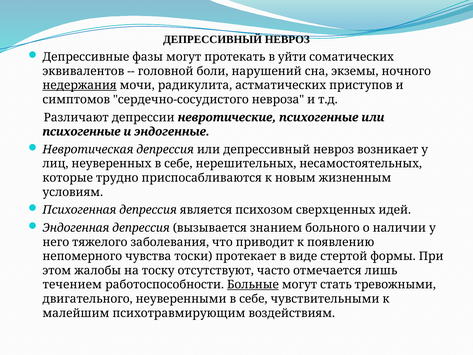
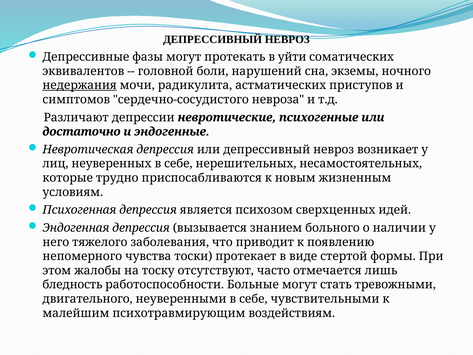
психогенные at (82, 132): психогенные -> достаточно
течением: течением -> бледность
Больные underline: present -> none
